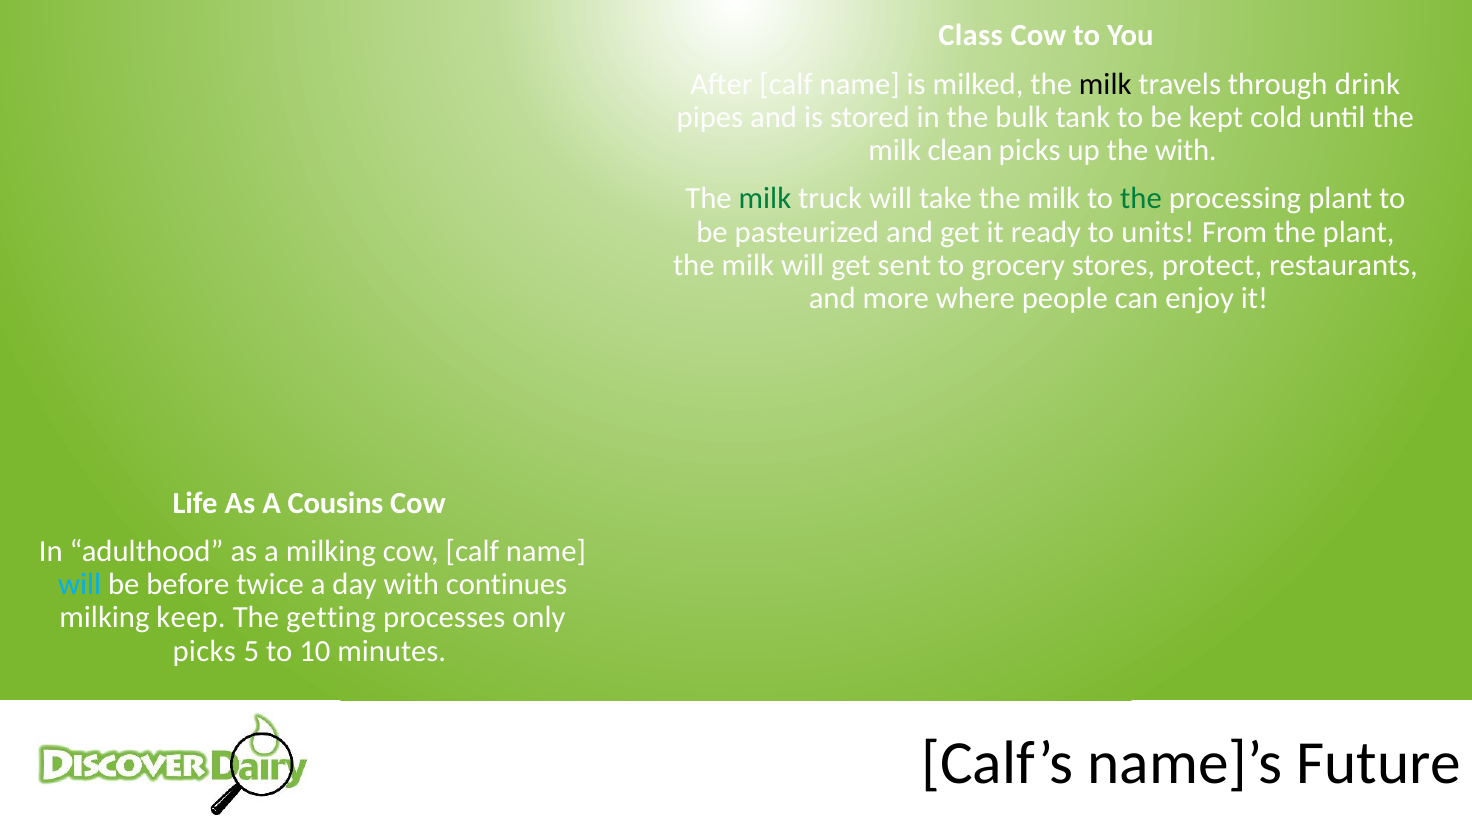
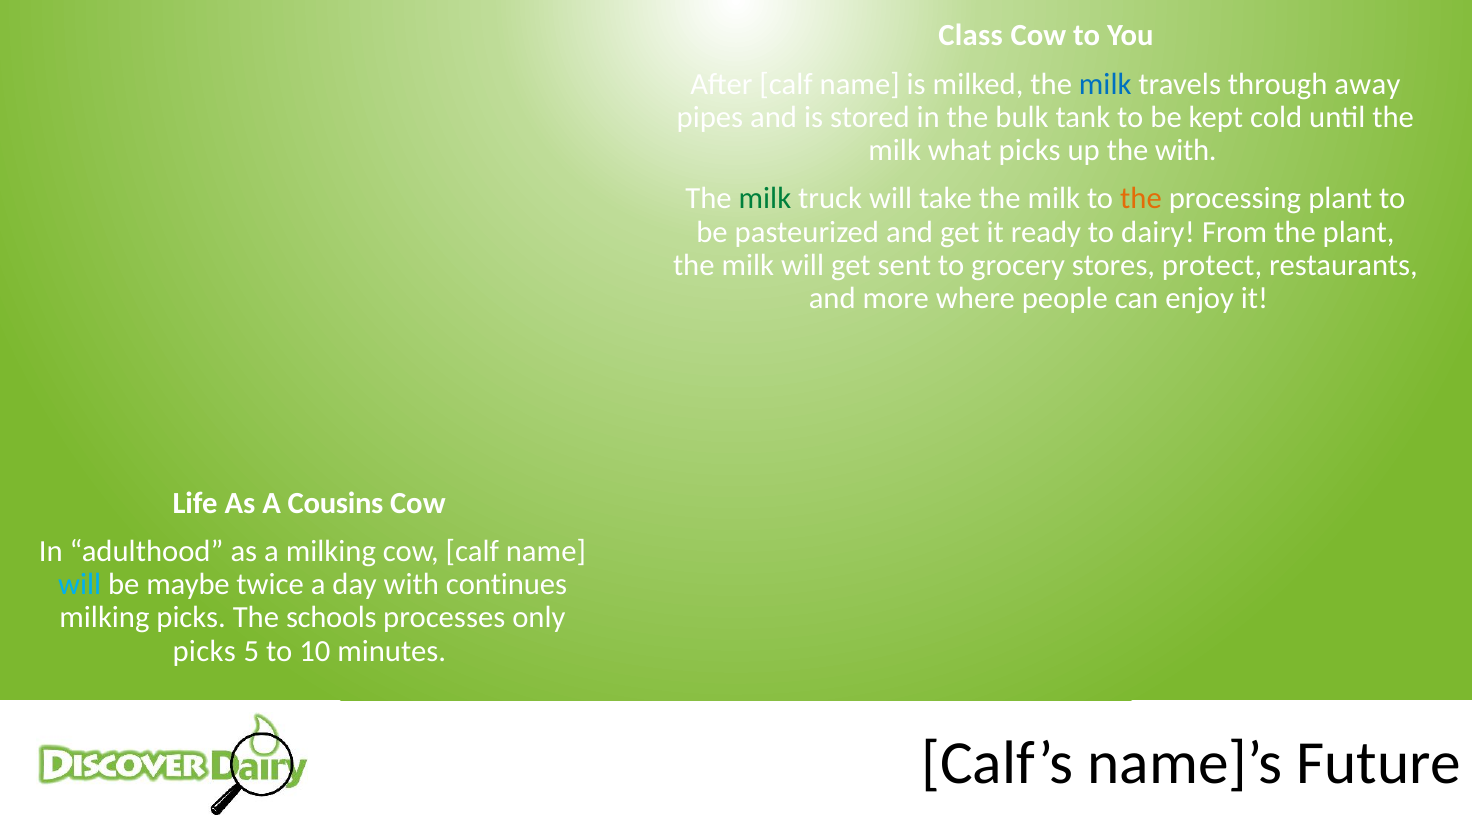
milk at (1105, 84) colour: black -> blue
drink: drink -> away
clean: clean -> what
the at (1141, 199) colour: green -> orange
units: units -> dairy
before: before -> maybe
milking keep: keep -> picks
getting: getting -> schools
